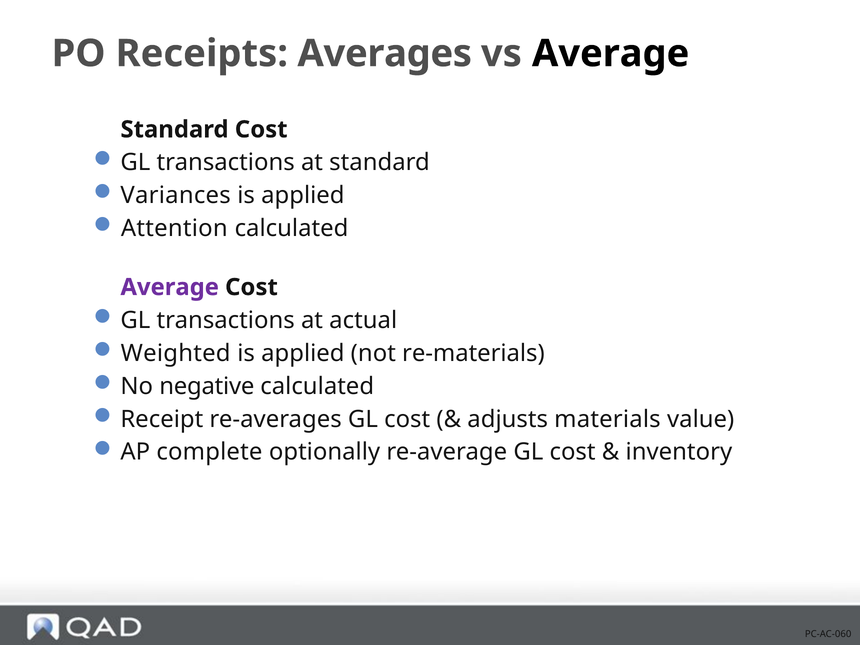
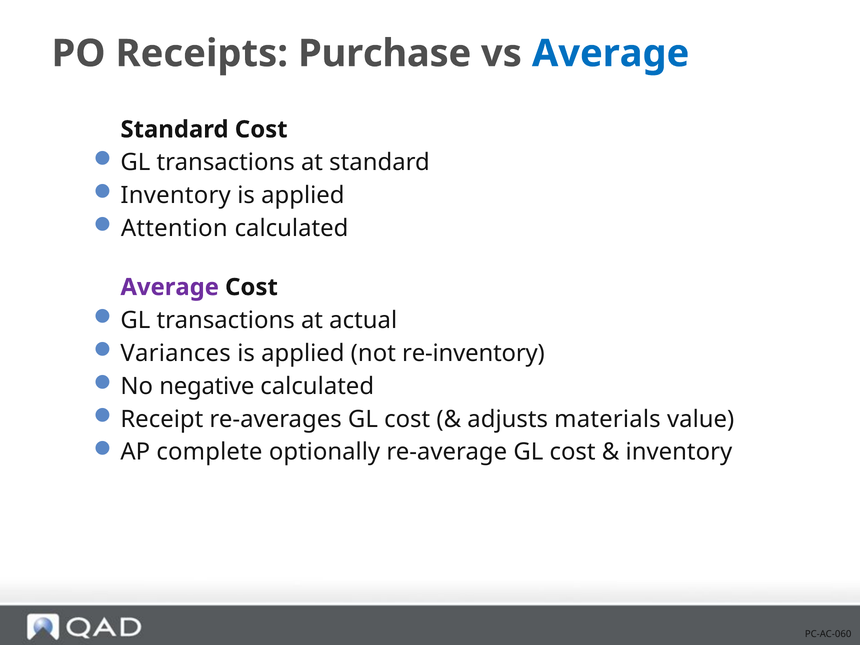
Averages: Averages -> Purchase
Average at (611, 54) colour: black -> blue
Variances at (176, 195): Variances -> Inventory
Weighted: Weighted -> Variances
re-materials: re-materials -> re-inventory
